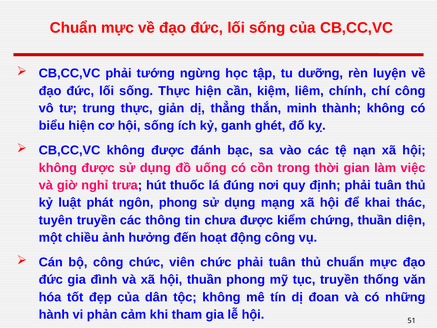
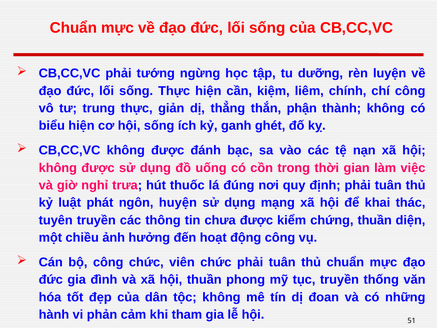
minh: minh -> phận
ngôn phong: phong -> huyện
